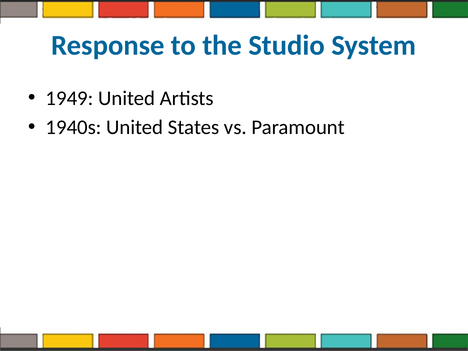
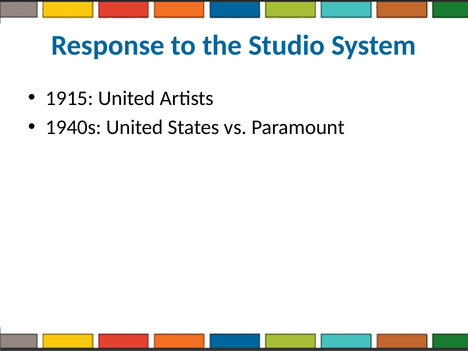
1949: 1949 -> 1915
